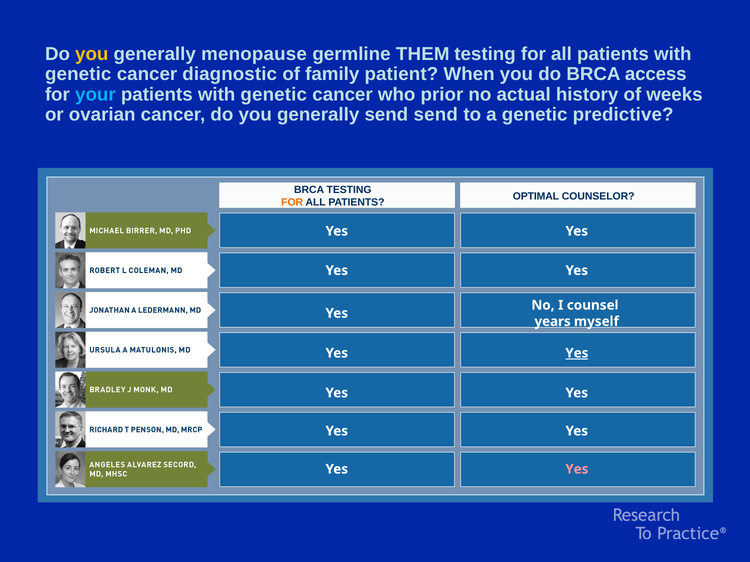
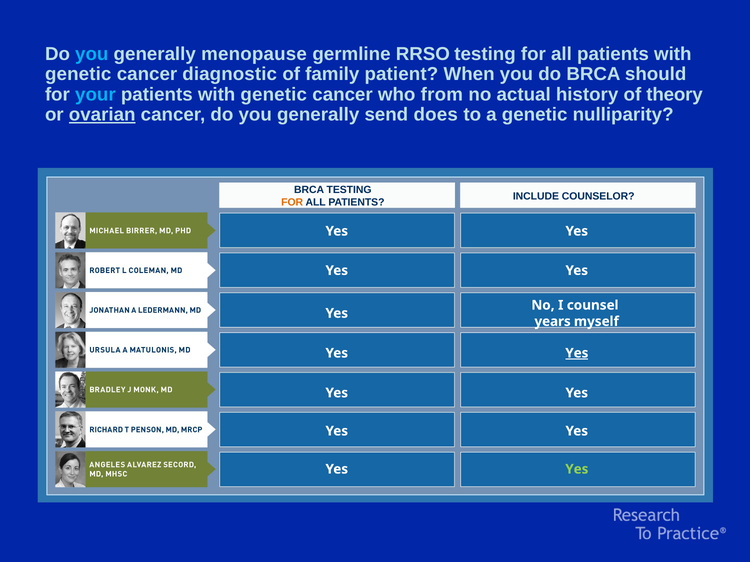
you at (92, 54) colour: yellow -> light blue
THEM: THEM -> RRSO
access: access -> should
prior: prior -> from
weeks: weeks -> theory
ovarian underline: none -> present
send send: send -> does
predictive: predictive -> nulliparity
OPTIMAL: OPTIMAL -> INCLUDE
Yes at (577, 470) colour: pink -> light green
